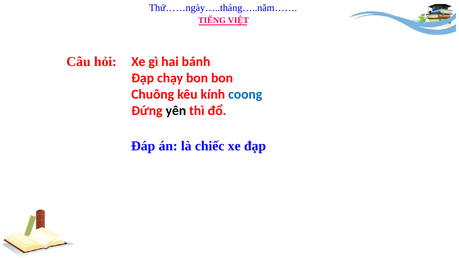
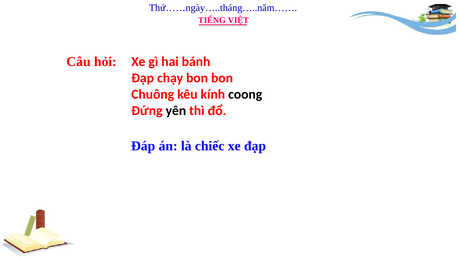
coong colour: blue -> black
